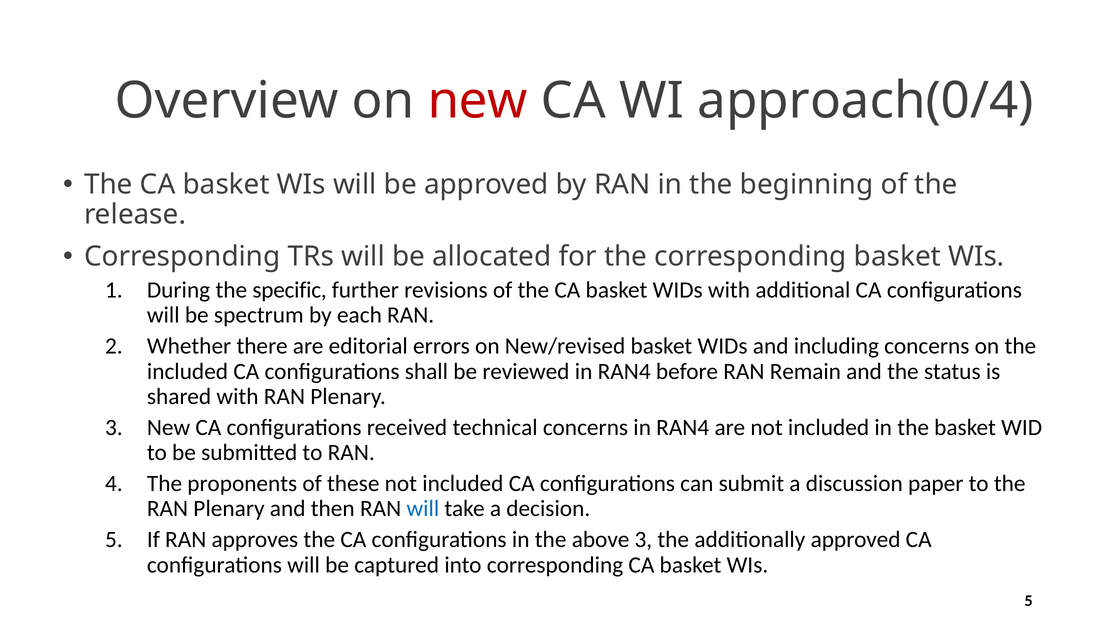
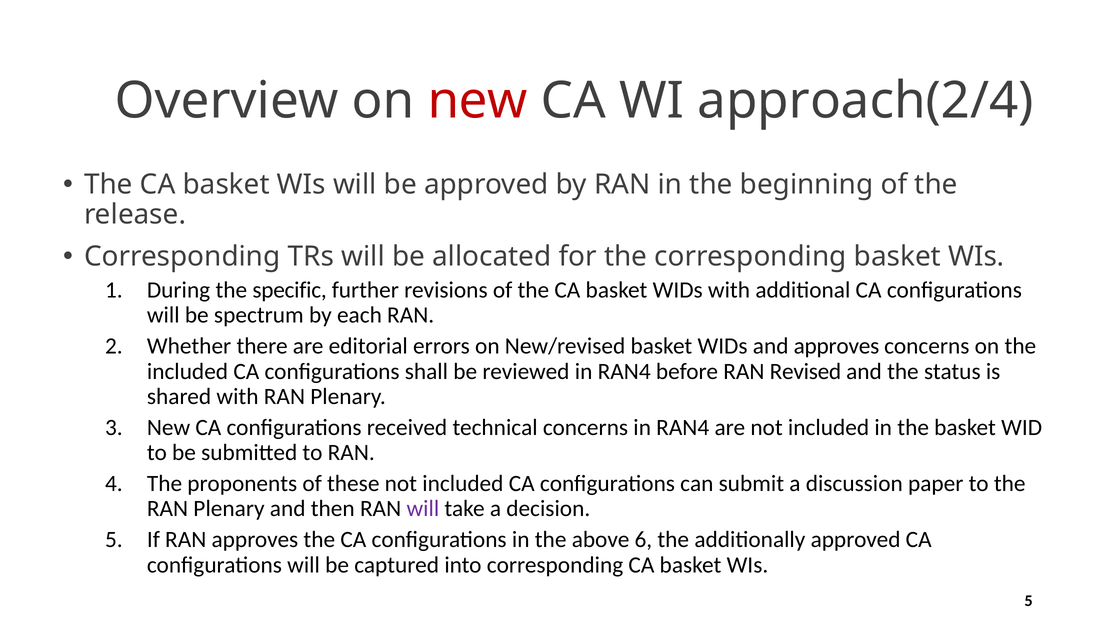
approach(0/4: approach(0/4 -> approach(2/4
and including: including -> approves
Remain: Remain -> Revised
will at (423, 509) colour: blue -> purple
above 3: 3 -> 6
